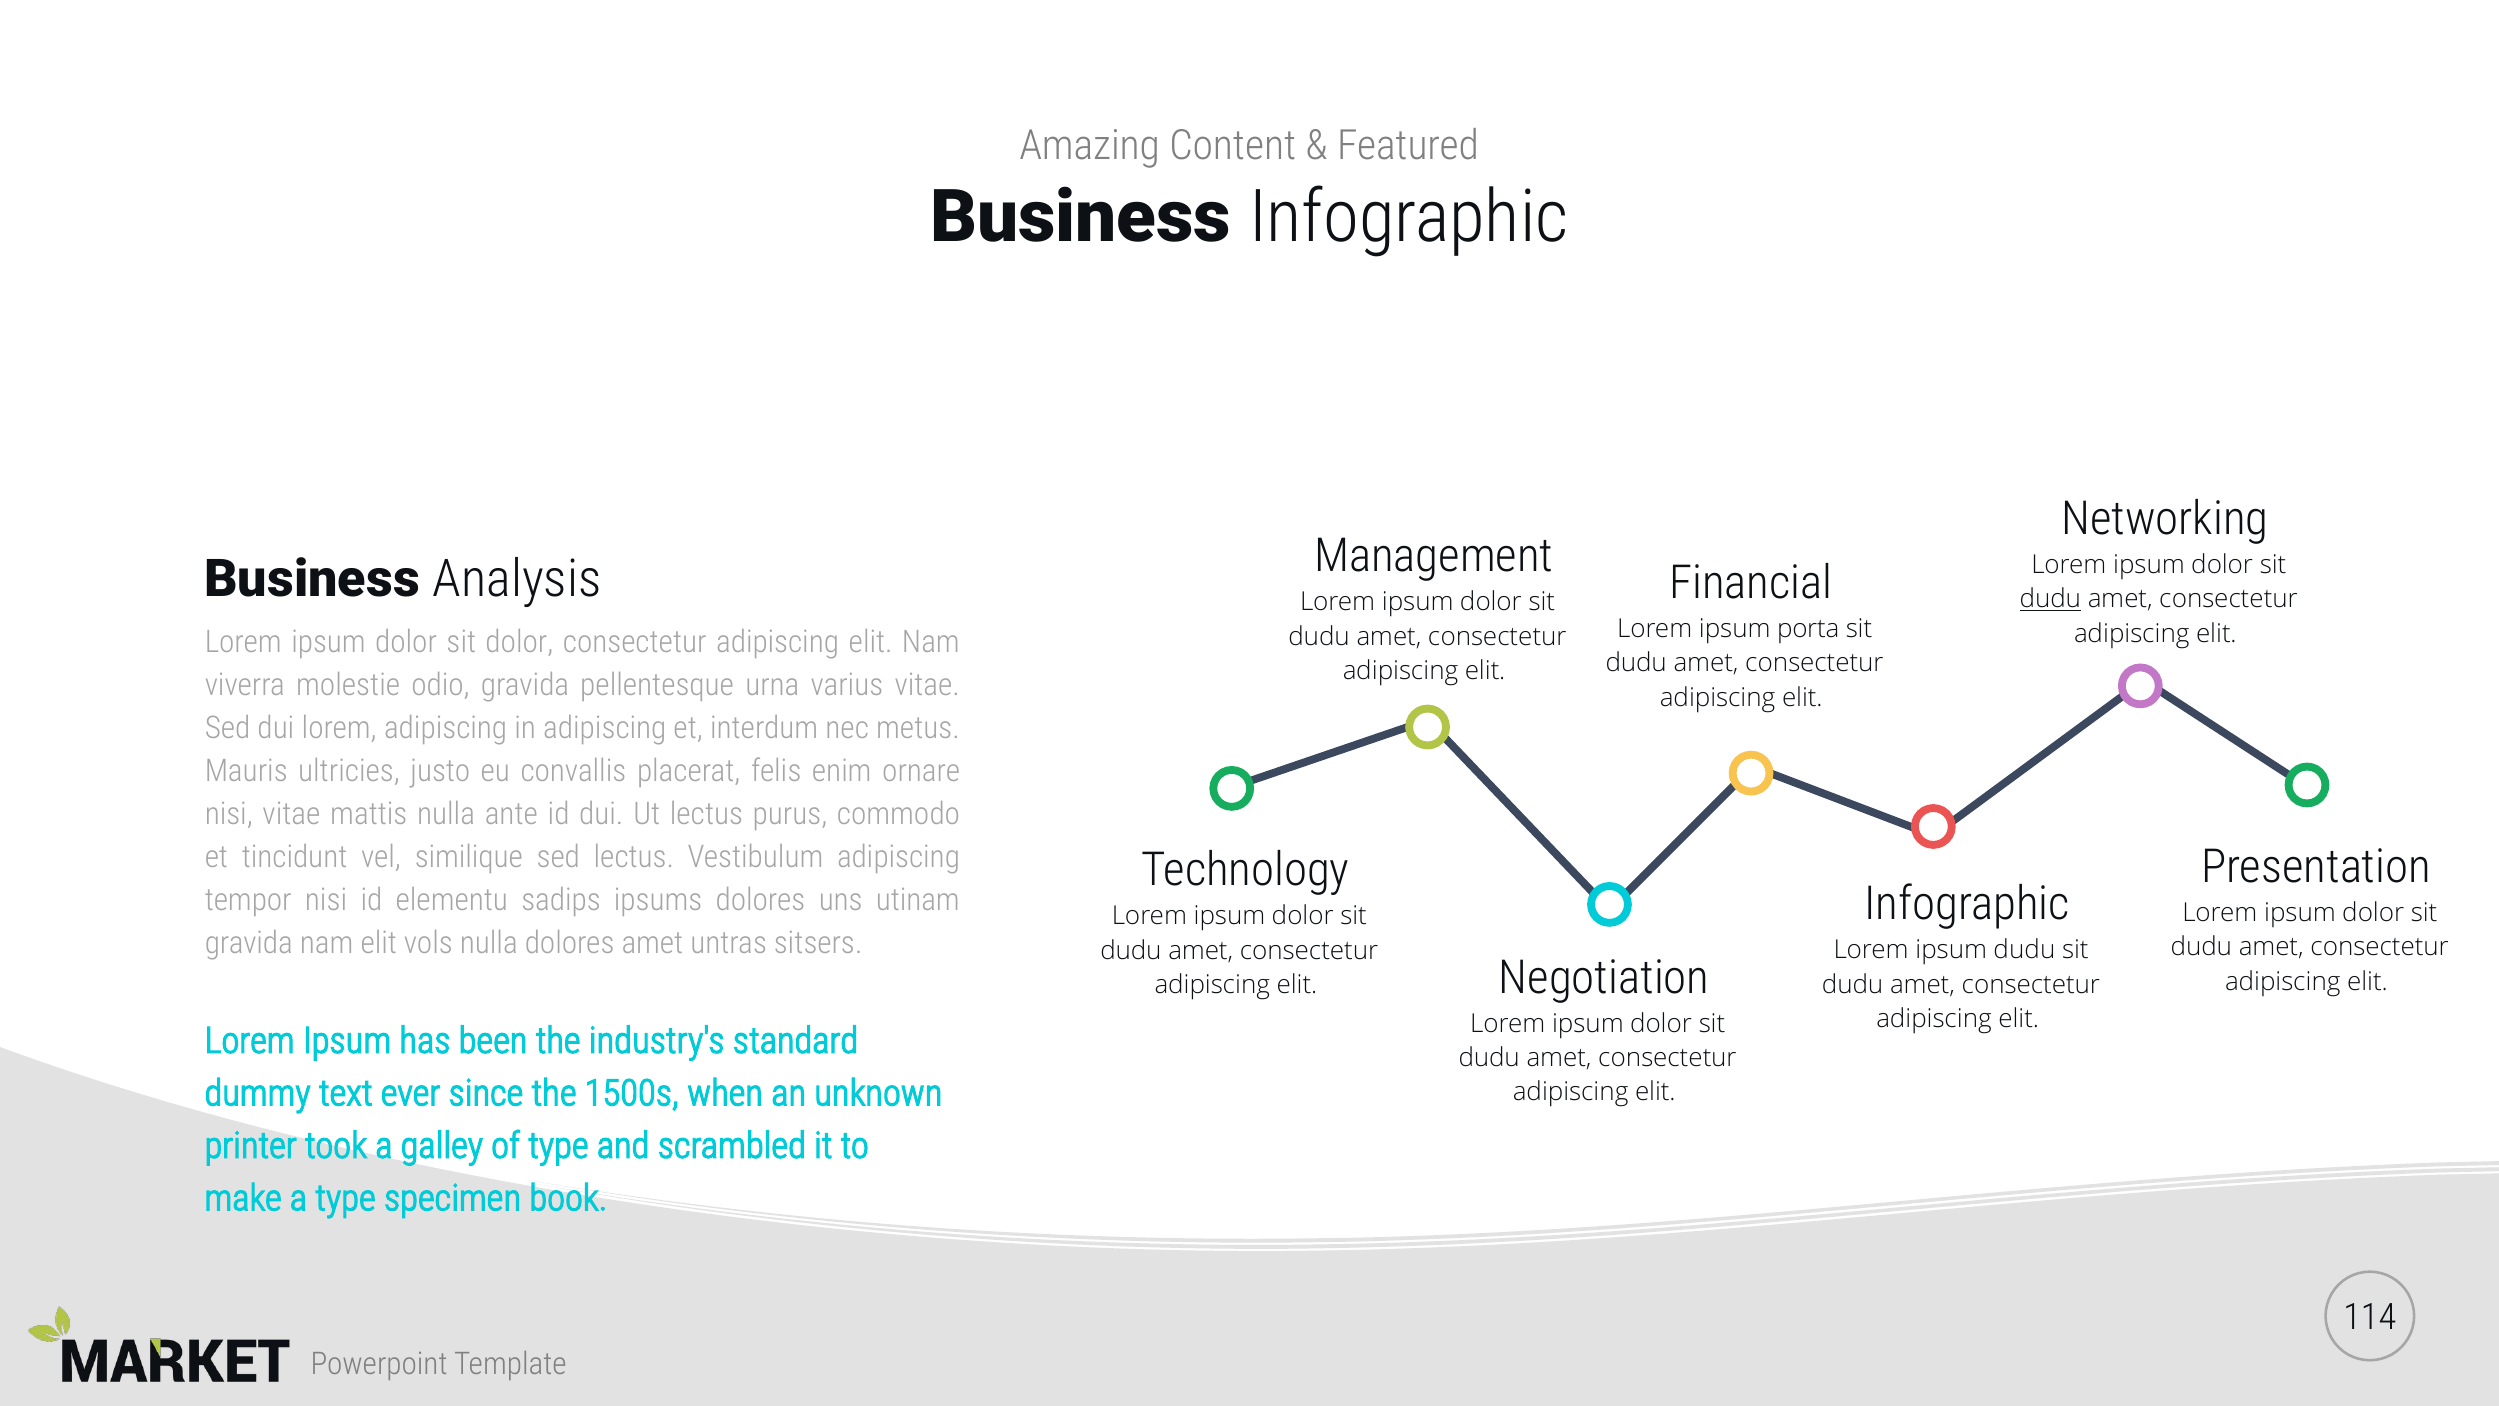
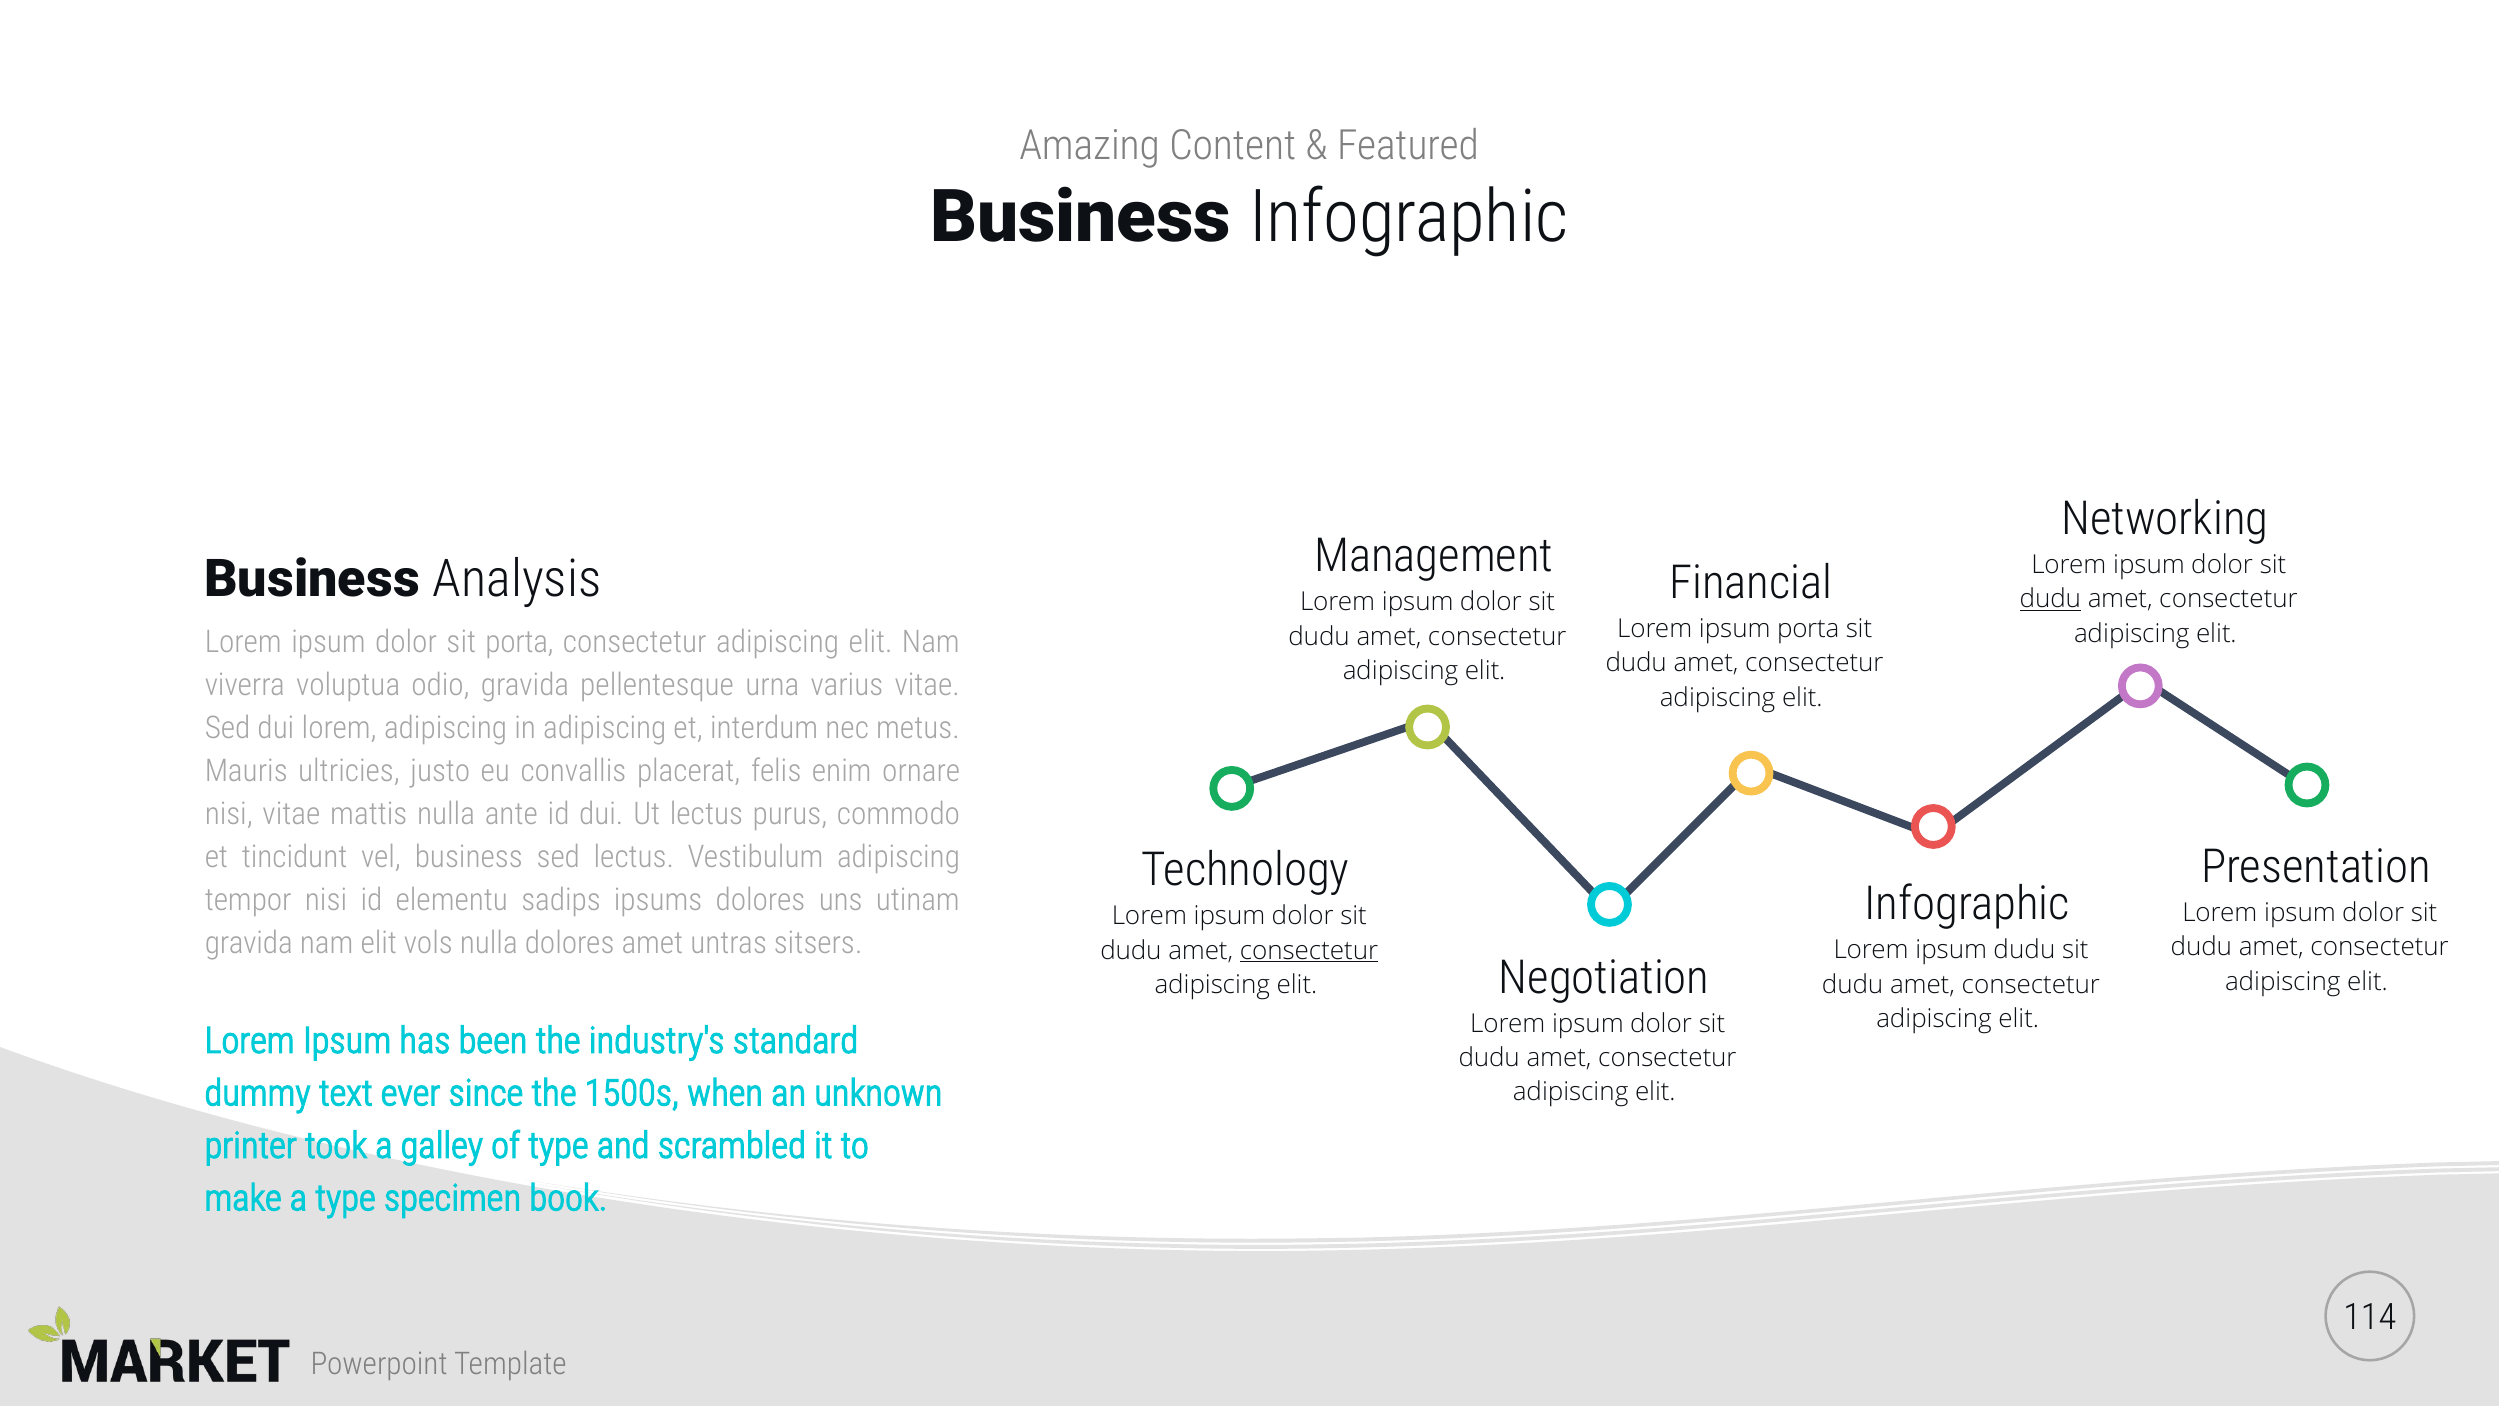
sit dolor: dolor -> porta
molestie: molestie -> voluptua
vel similique: similique -> business
consectetur at (1309, 950) underline: none -> present
